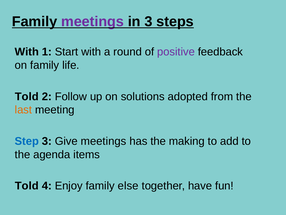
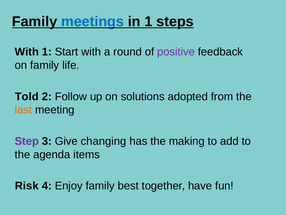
meetings at (92, 21) colour: purple -> blue
in 3: 3 -> 1
Step colour: blue -> purple
Give meetings: meetings -> changing
Told at (27, 185): Told -> Risk
else: else -> best
